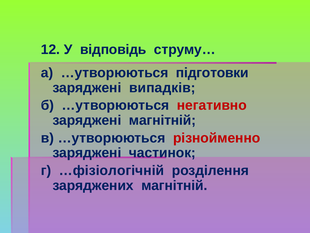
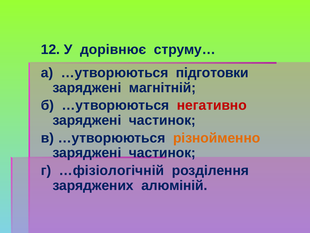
відповідь: відповідь -> дорівнює
випадків: випадків -> магнітній
магнітній at (162, 120): магнітній -> частинок
різнойменно colour: red -> orange
заряджених магнітній: магнітній -> алюміній
